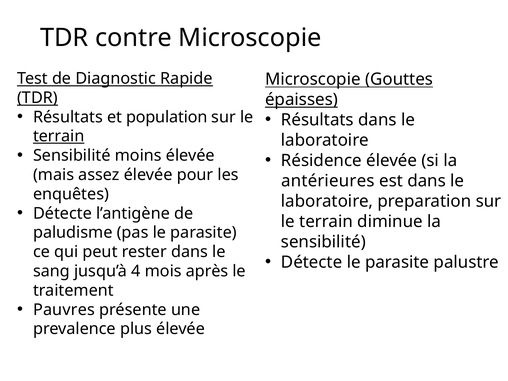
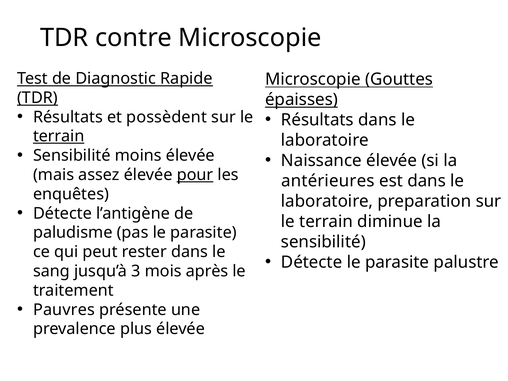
population: population -> possèdent
Résidence: Résidence -> Naissance
pour underline: none -> present
4: 4 -> 3
